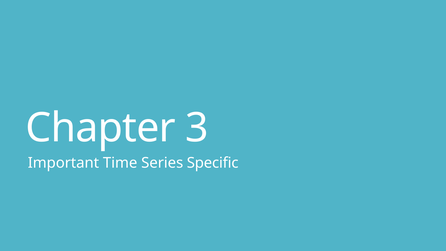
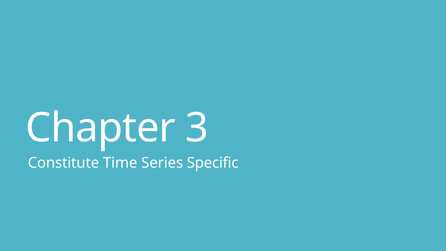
Important: Important -> Constitute
